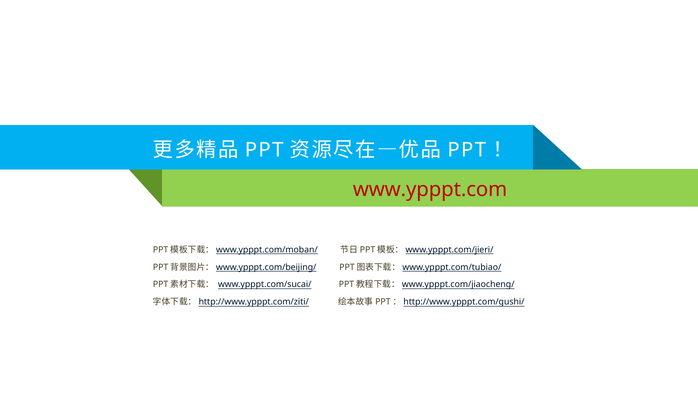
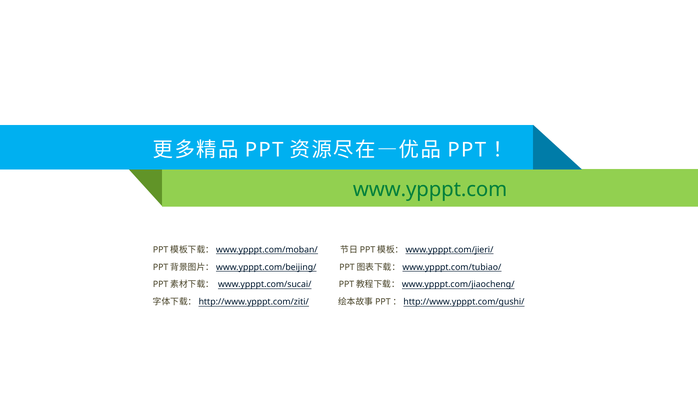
www.ypppt.com colour: red -> green
